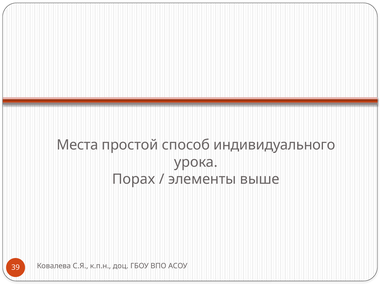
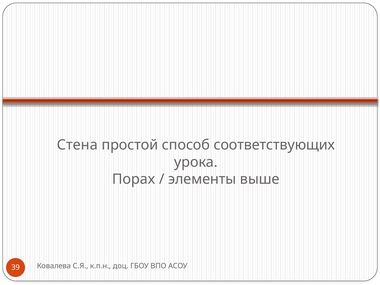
Места: Места -> Стена
индивидуального: индивидуального -> соответствующих
